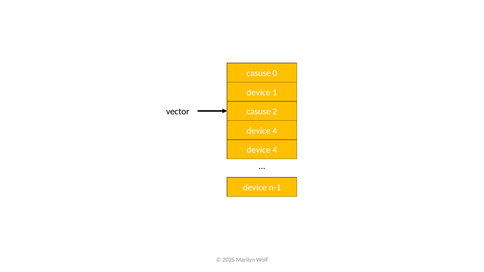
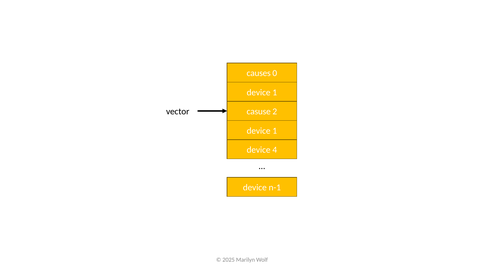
casuse at (259, 73): casuse -> causes
4 at (275, 131): 4 -> 1
